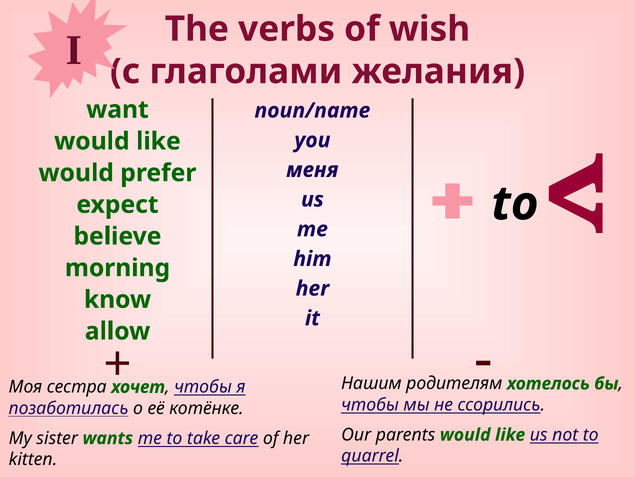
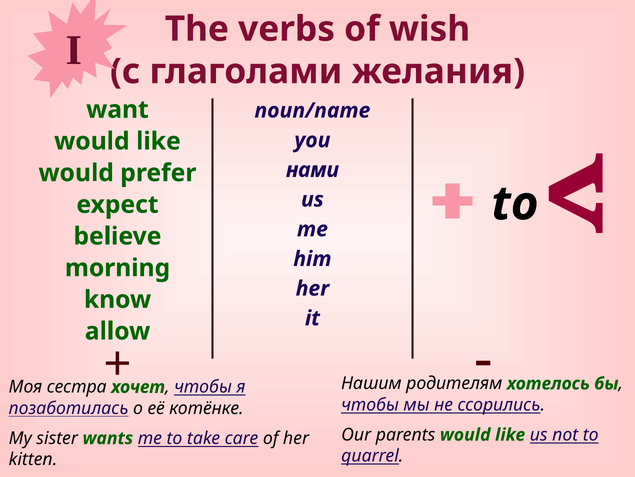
меня: меня -> нами
